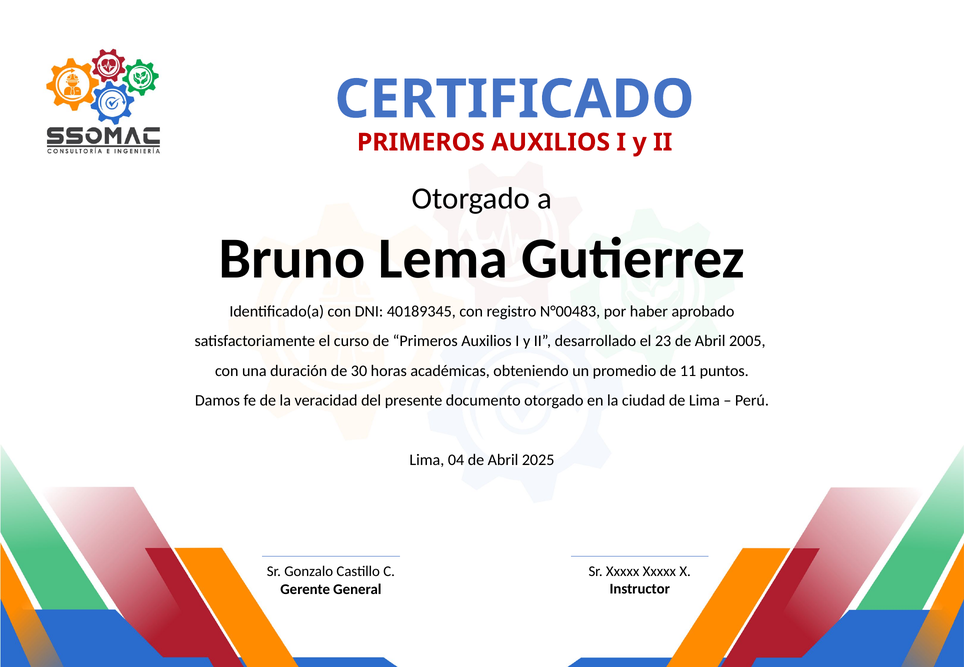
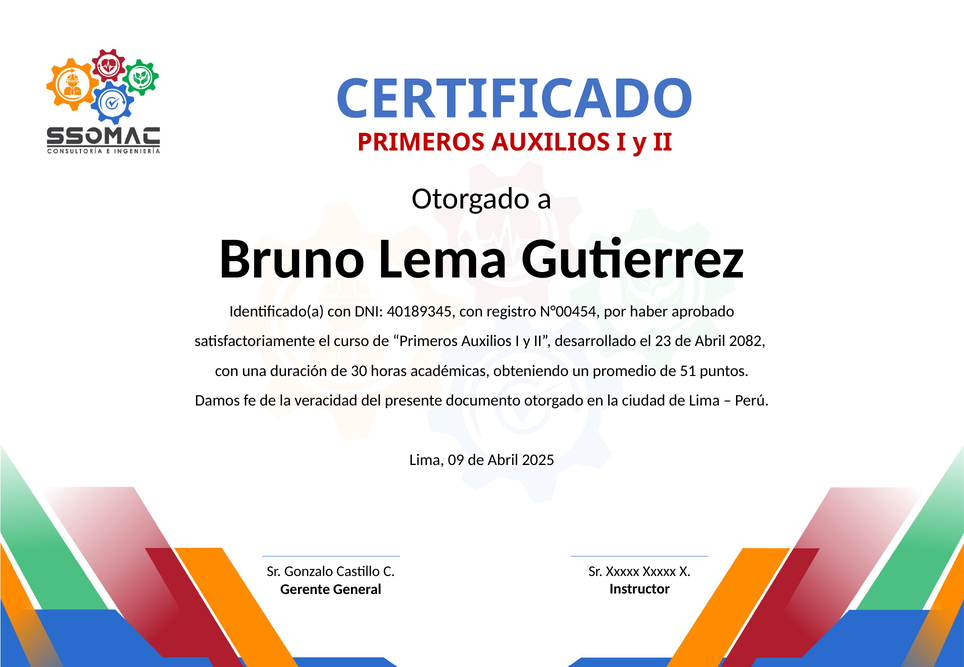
N°00483: N°00483 -> N°00454
2005: 2005 -> 2082
11: 11 -> 51
04: 04 -> 09
